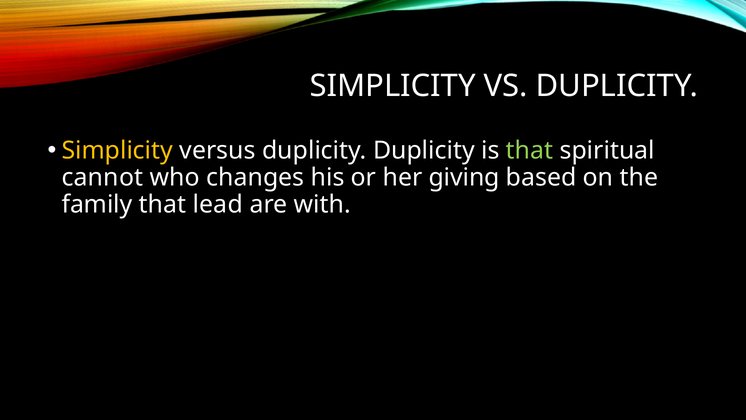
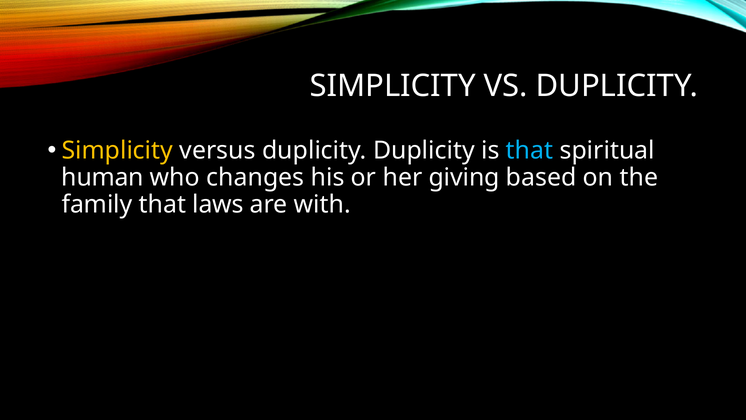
that at (530, 150) colour: light green -> light blue
cannot: cannot -> human
lead: lead -> laws
